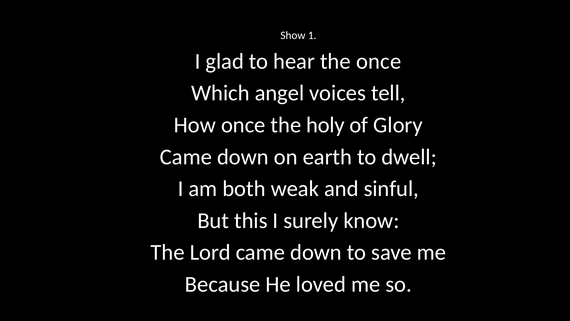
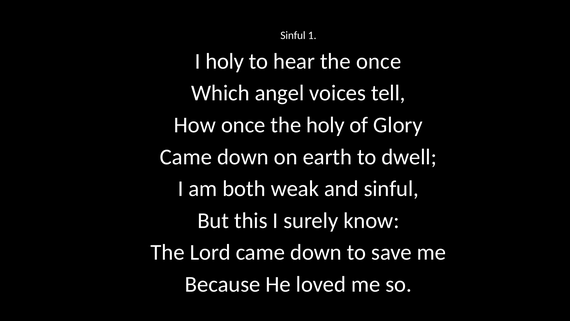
Show at (293, 35): Show -> Sinful
I glad: glad -> holy
